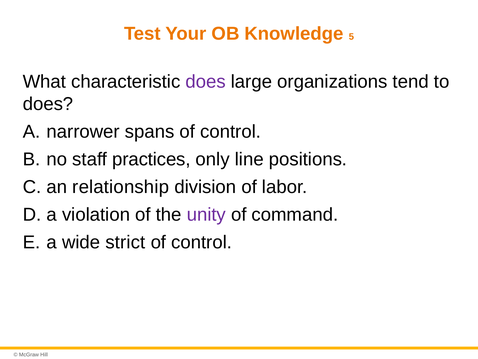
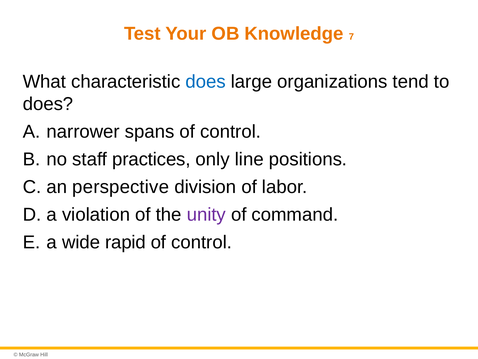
5: 5 -> 7
does at (206, 82) colour: purple -> blue
relationship: relationship -> perspective
strict: strict -> rapid
